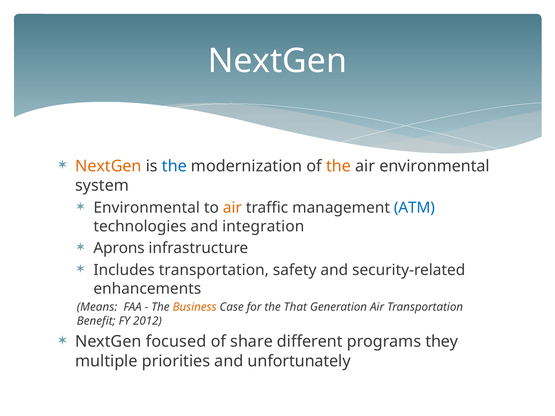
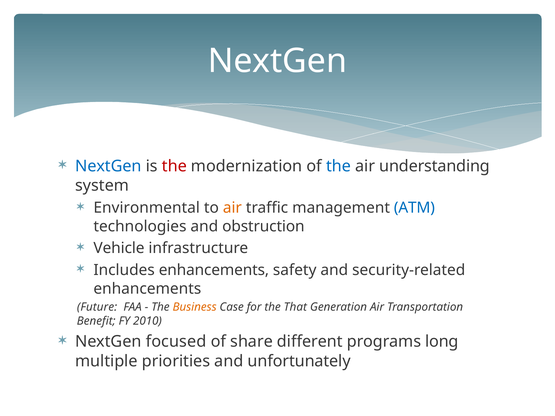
NextGen at (108, 166) colour: orange -> blue
the at (174, 166) colour: blue -> red
the at (339, 166) colour: orange -> blue
air environmental: environmental -> understanding
integration: integration -> obstruction
Aprons: Aprons -> Vehicle
Includes transportation: transportation -> enhancements
Means: Means -> Future
2012: 2012 -> 2010
they: they -> long
